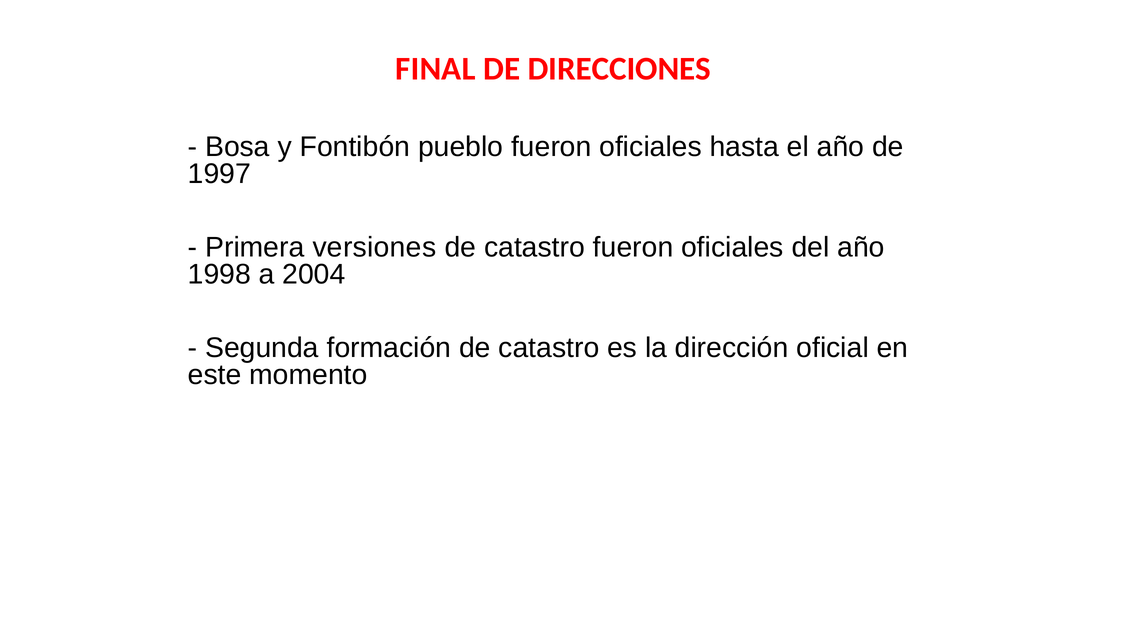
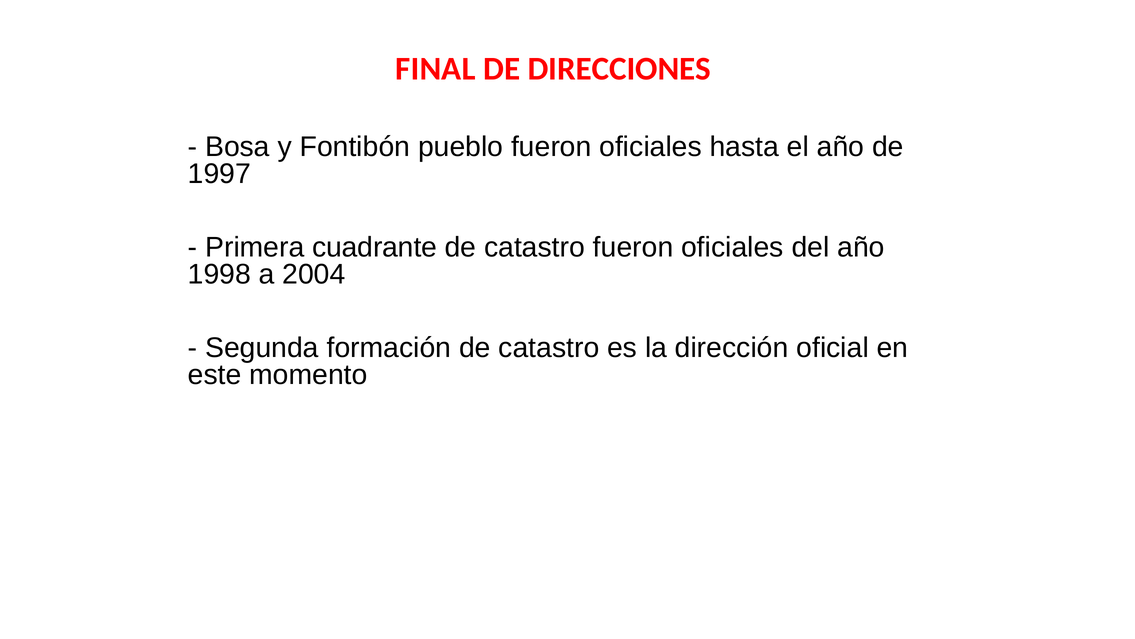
versiones: versiones -> cuadrante
